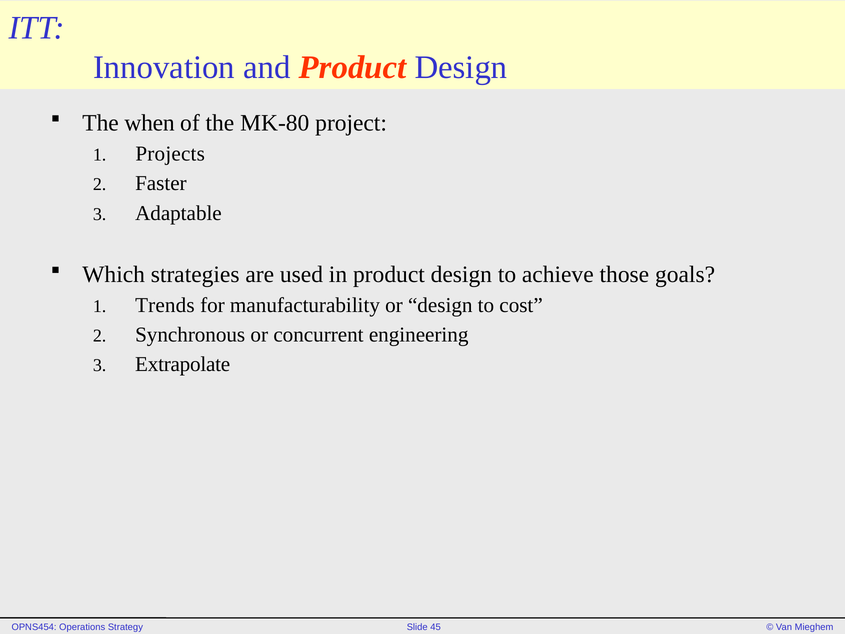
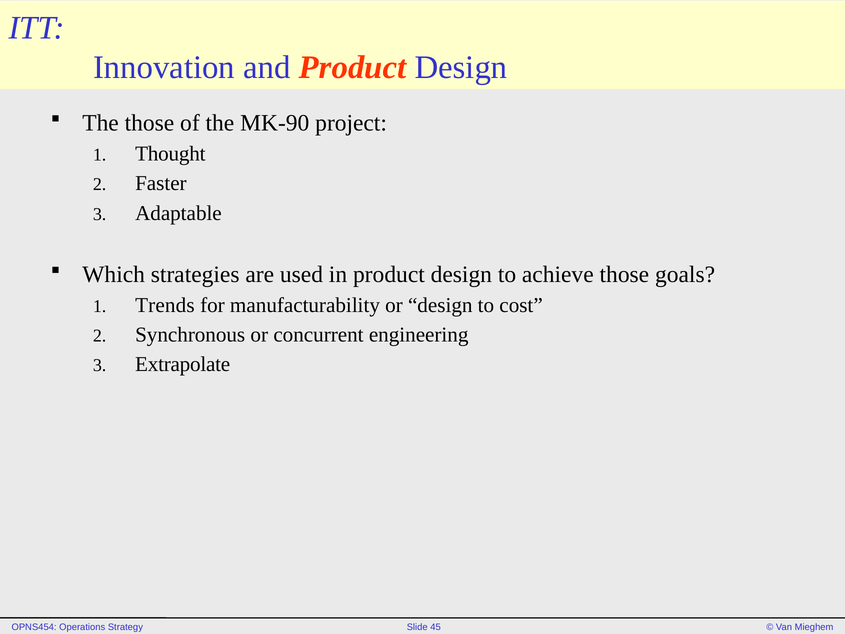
The when: when -> those
MK-80: MK-80 -> MK-90
Projects: Projects -> Thought
